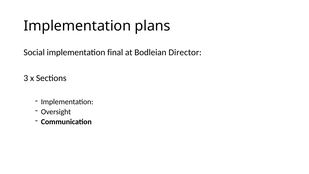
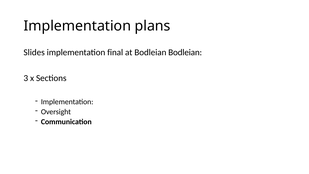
Social: Social -> Slides
Bodleian Director: Director -> Bodleian
